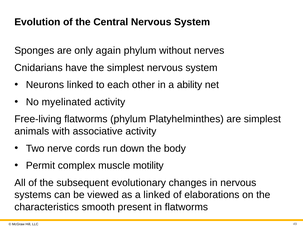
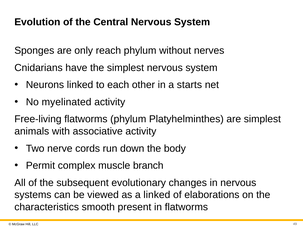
again: again -> reach
ability: ability -> starts
motility: motility -> branch
